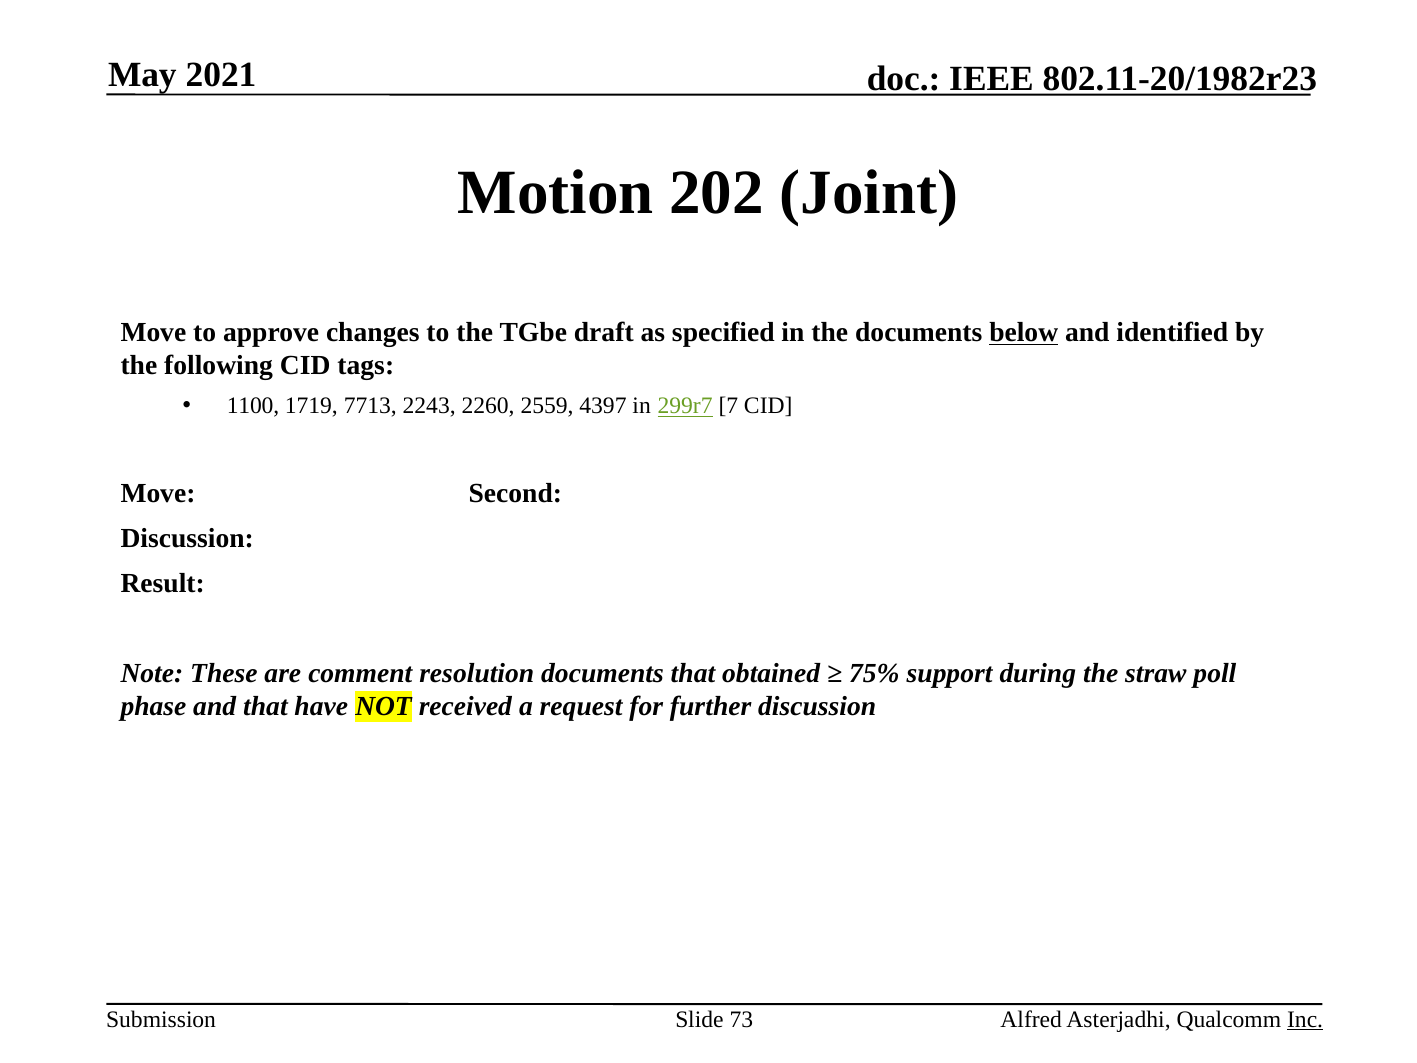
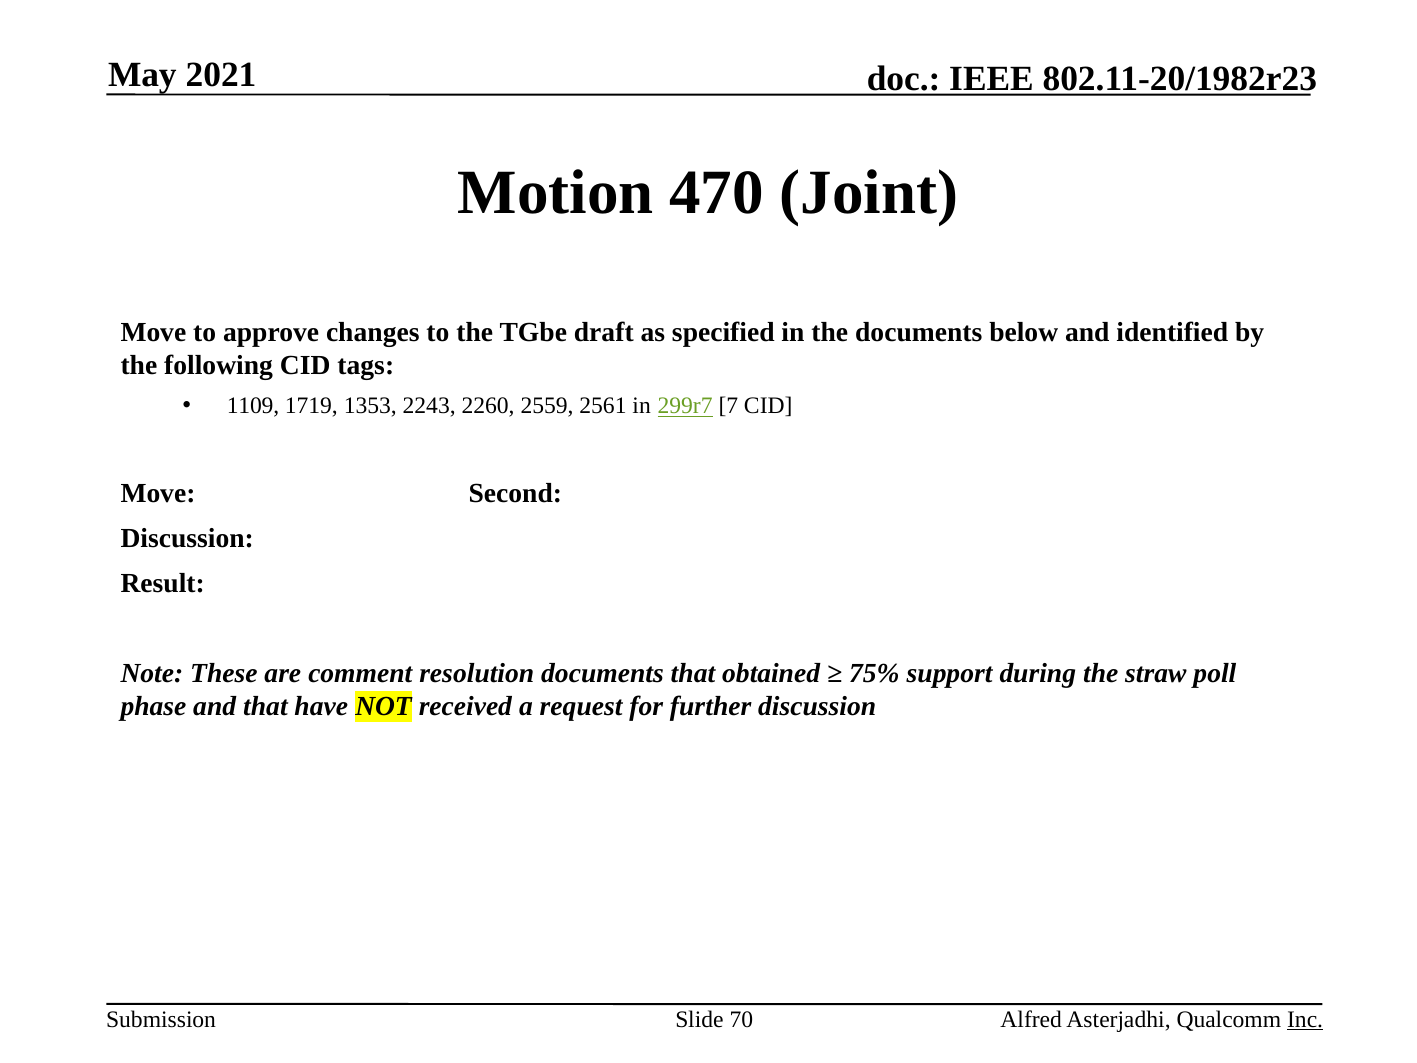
202: 202 -> 470
below underline: present -> none
1100: 1100 -> 1109
7713: 7713 -> 1353
4397: 4397 -> 2561
73: 73 -> 70
